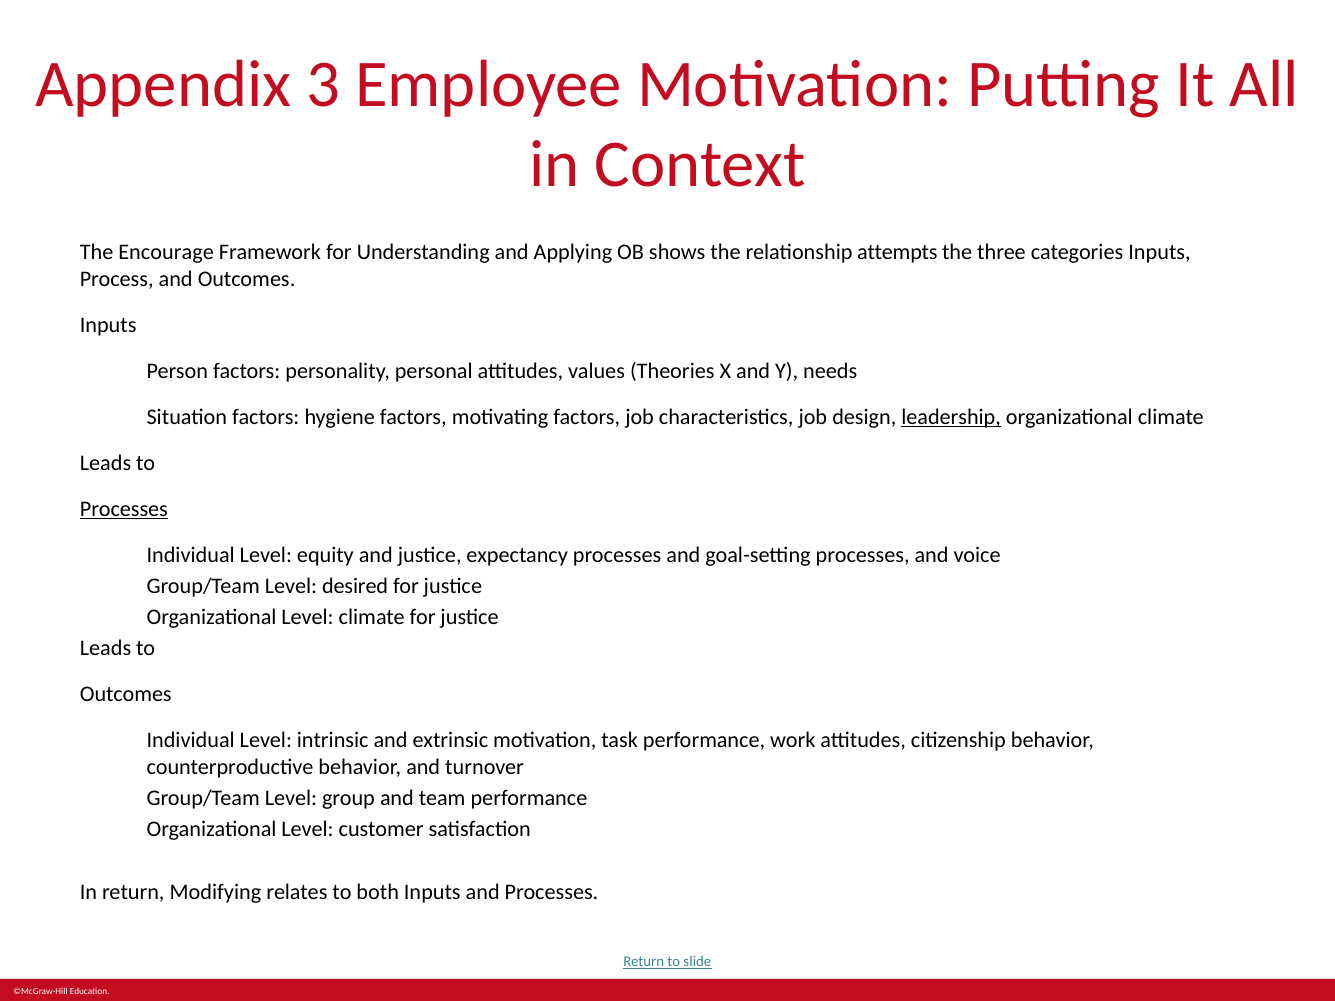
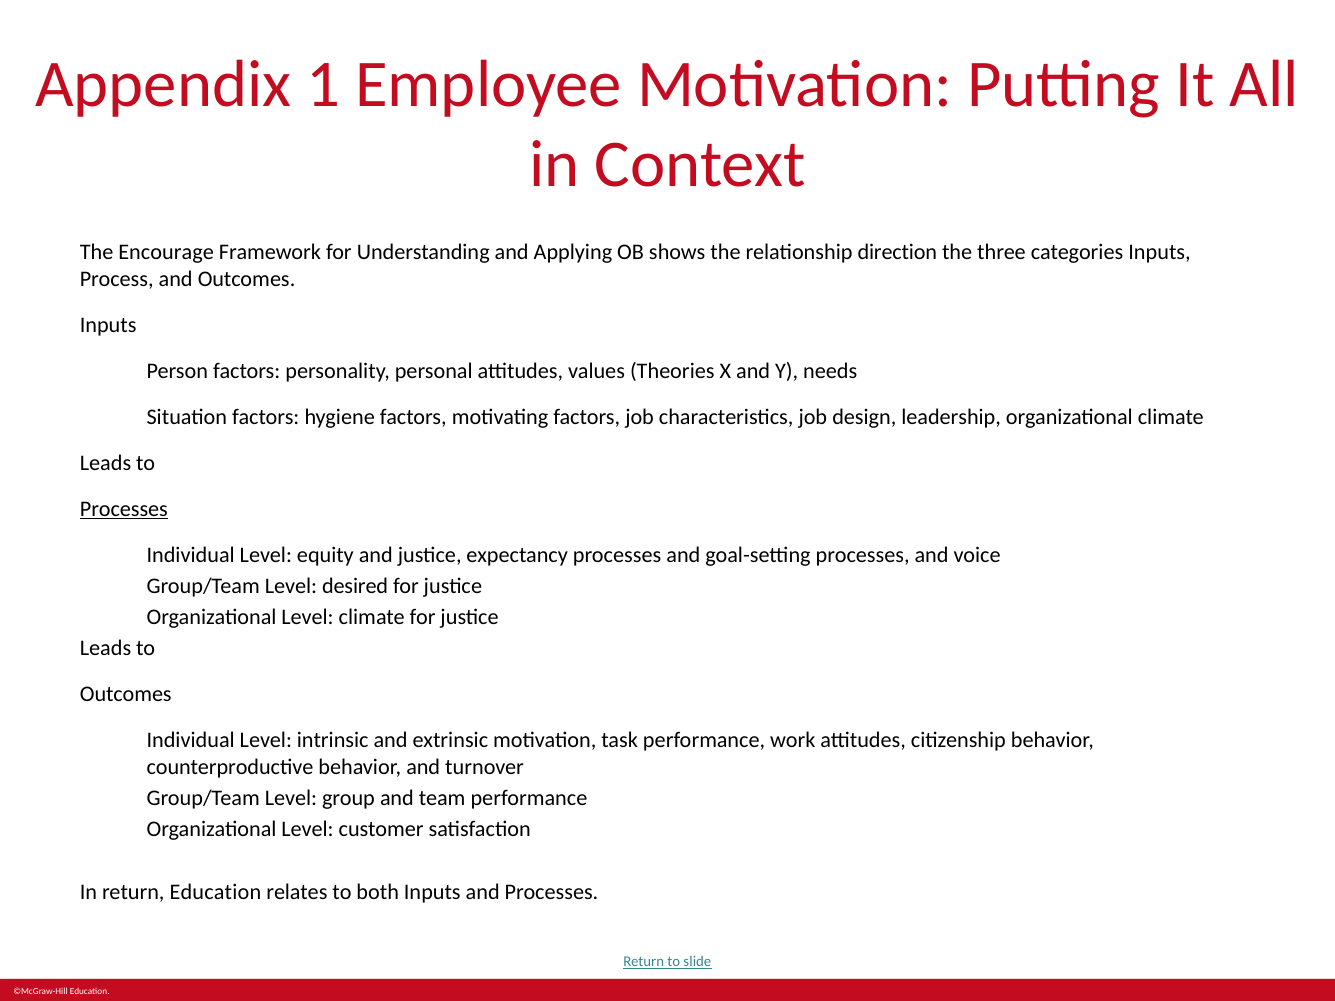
3: 3 -> 1
attempts: attempts -> direction
leadership underline: present -> none
return Modifying: Modifying -> Education
